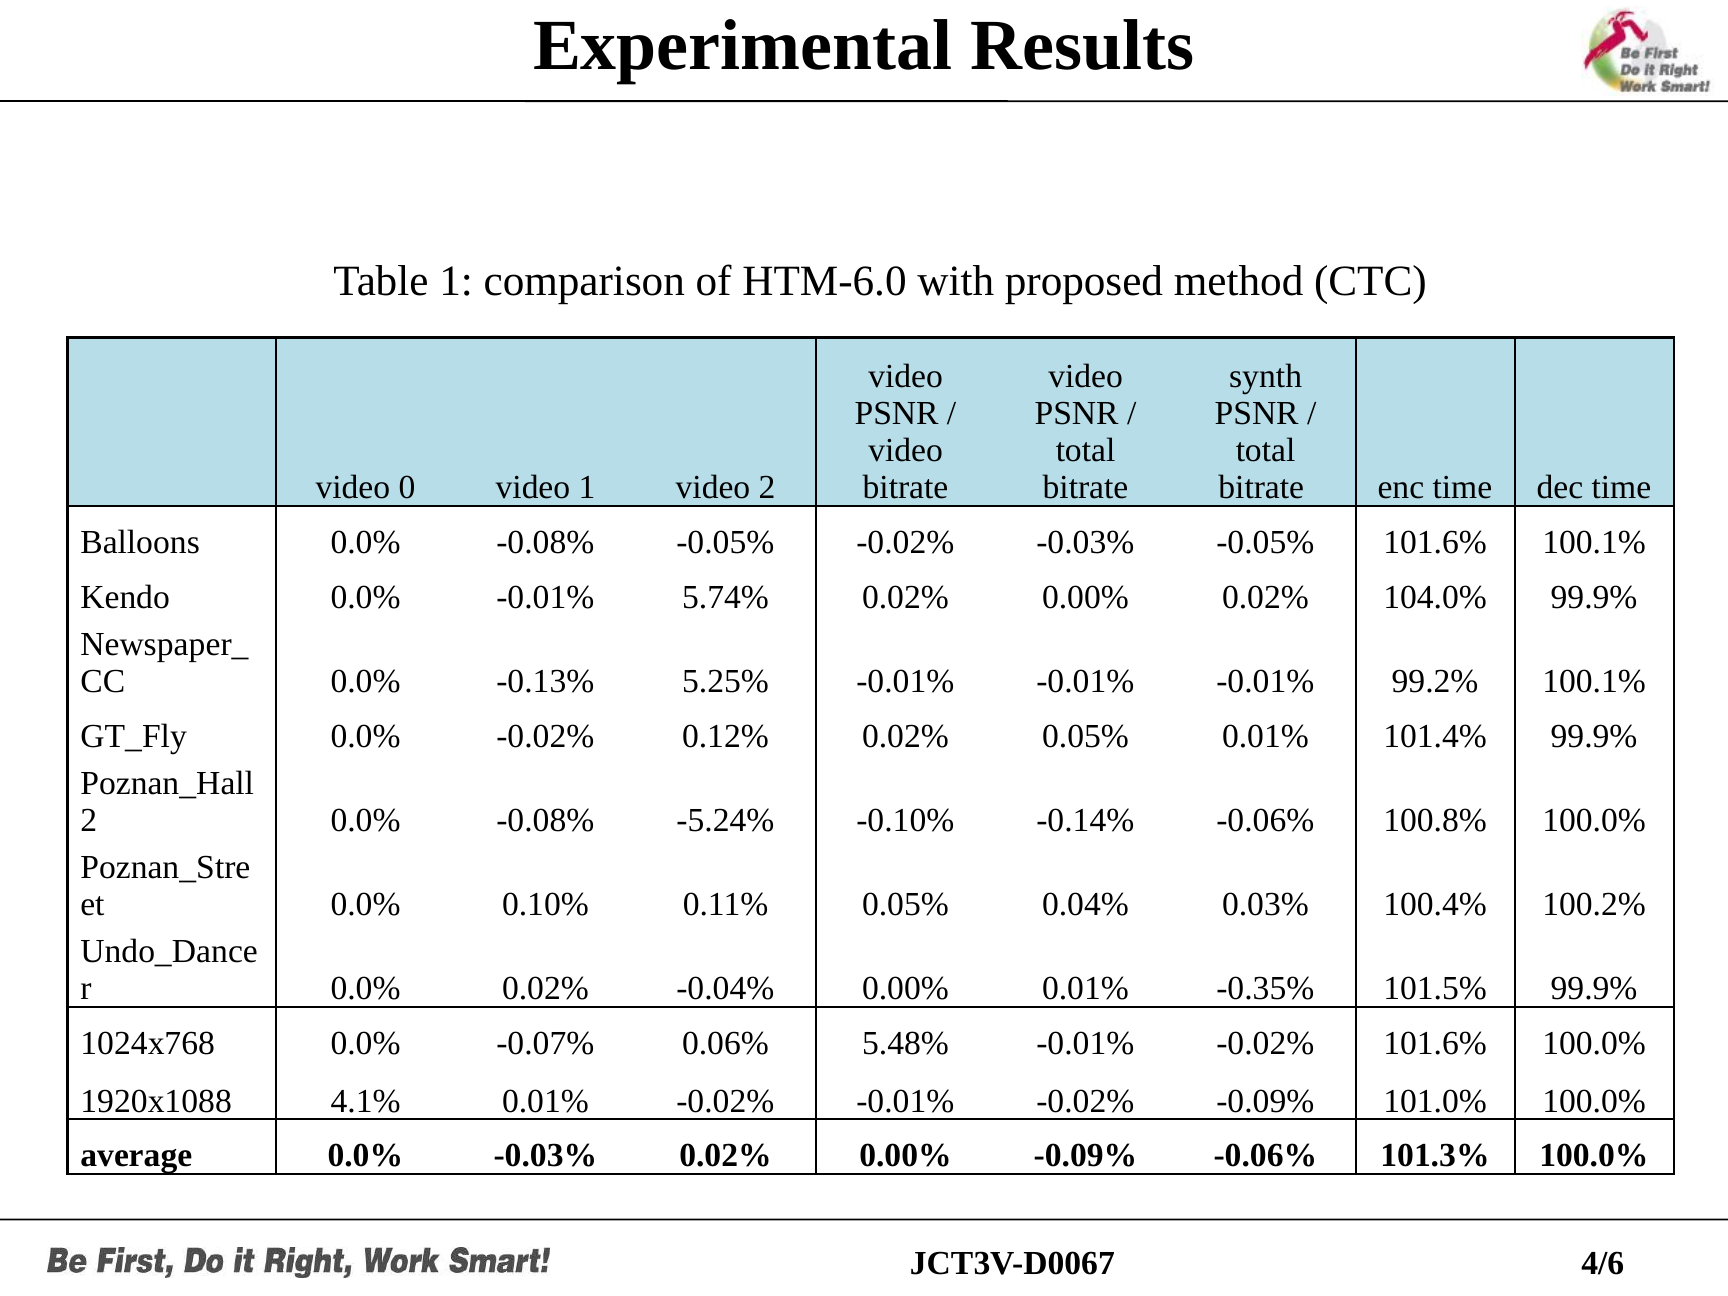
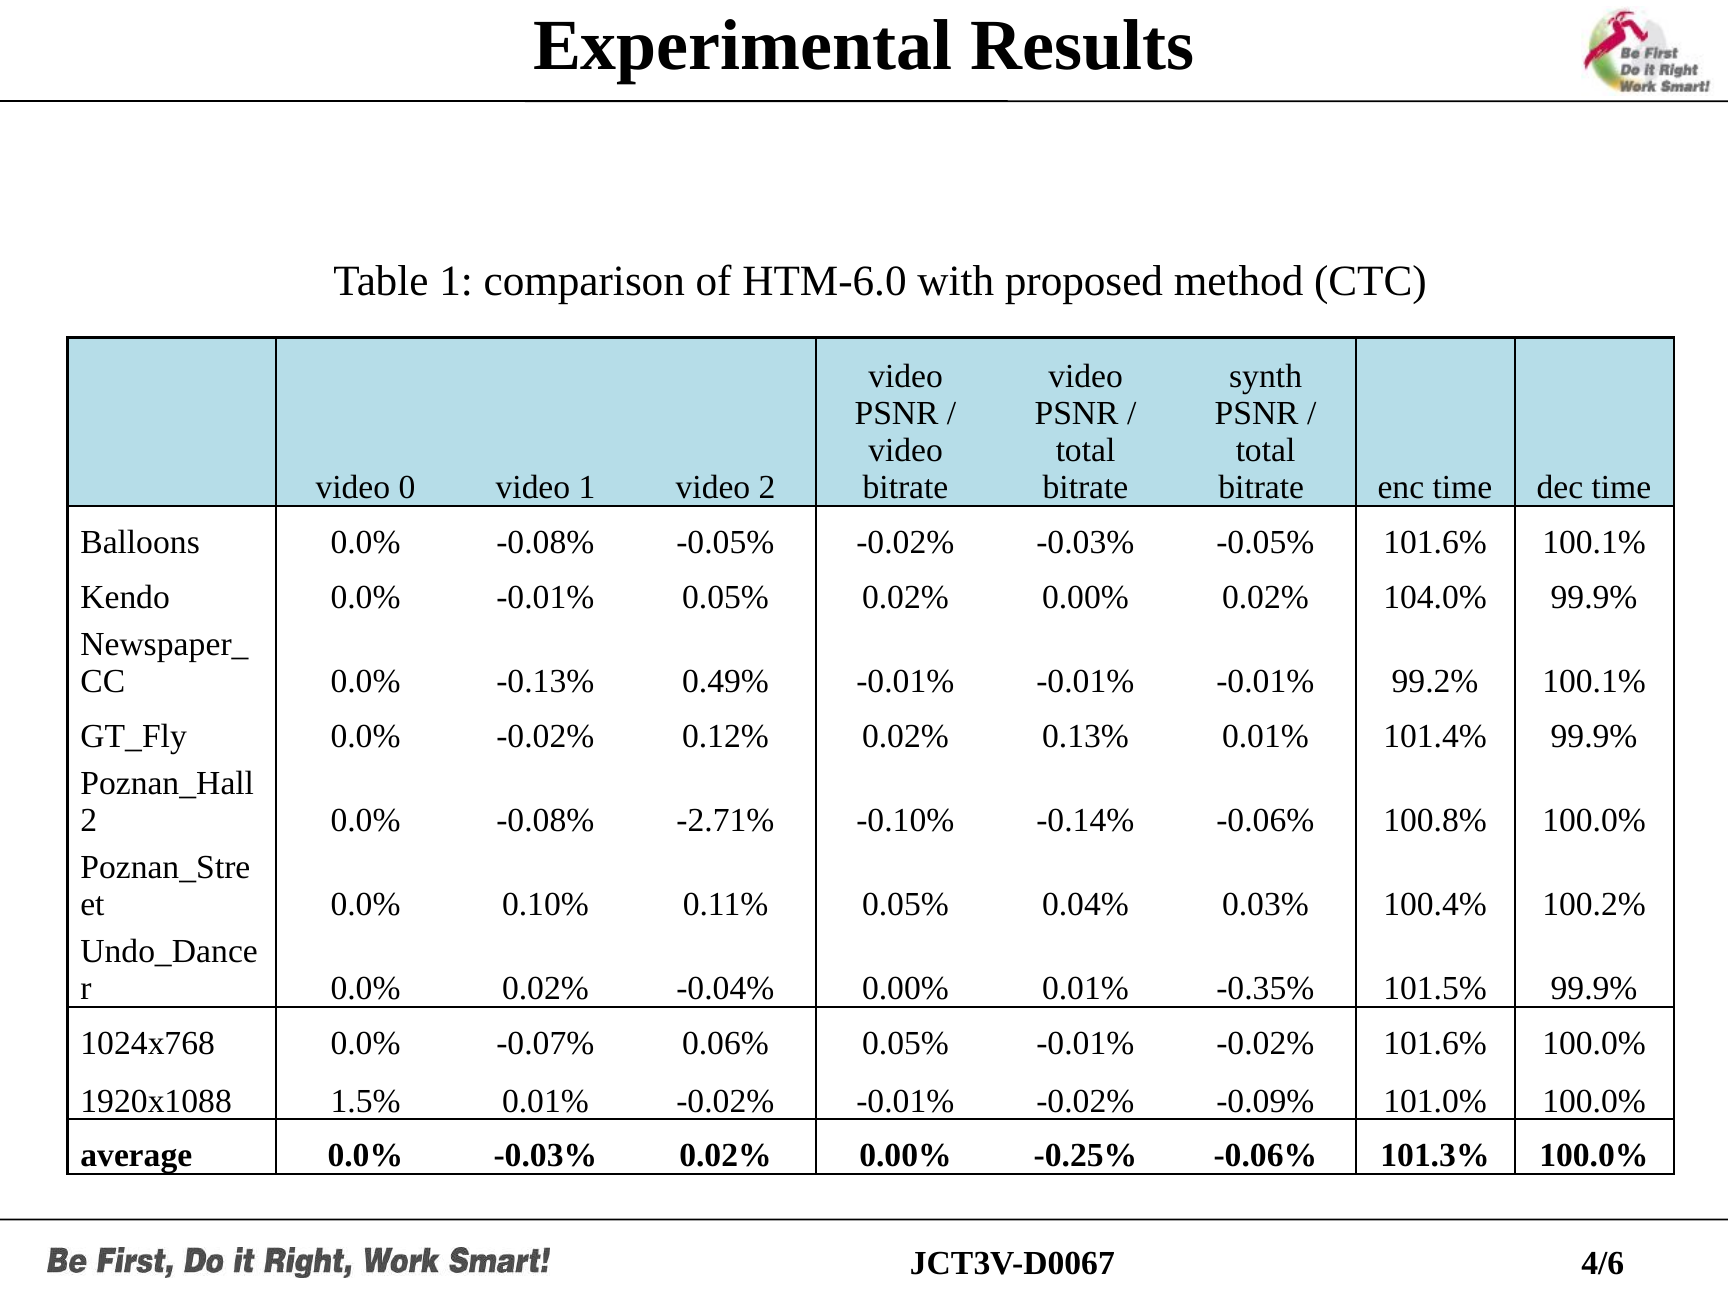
-0.01% 5.74%: 5.74% -> 0.05%
5.25%: 5.25% -> 0.49%
0.02% 0.05%: 0.05% -> 0.13%
-5.24%: -5.24% -> -2.71%
0.06% 5.48%: 5.48% -> 0.05%
4.1%: 4.1% -> 1.5%
0.00% -0.09%: -0.09% -> -0.25%
